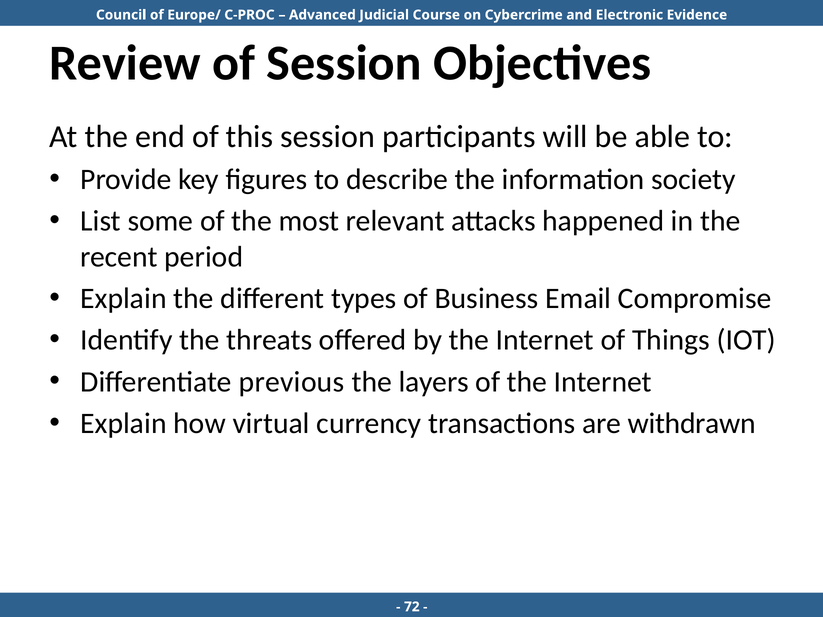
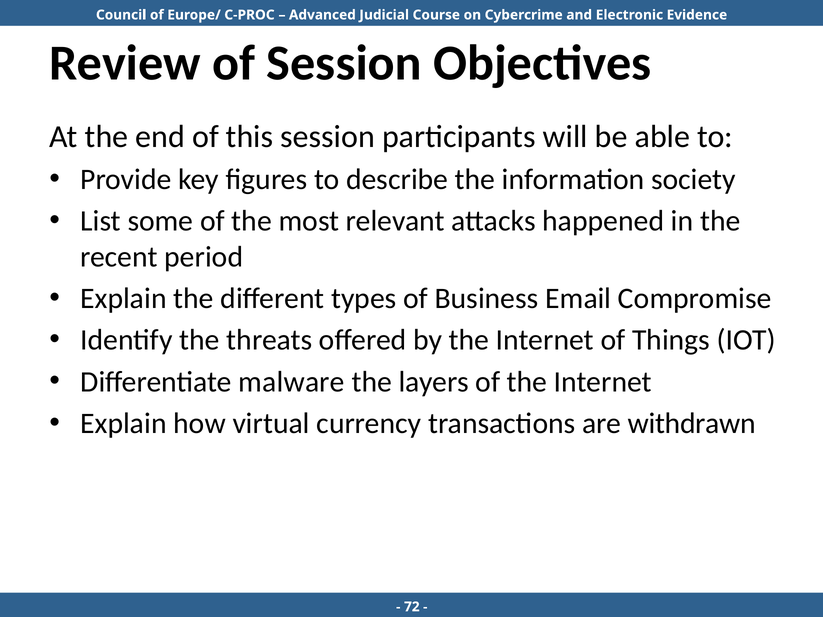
previous: previous -> malware
